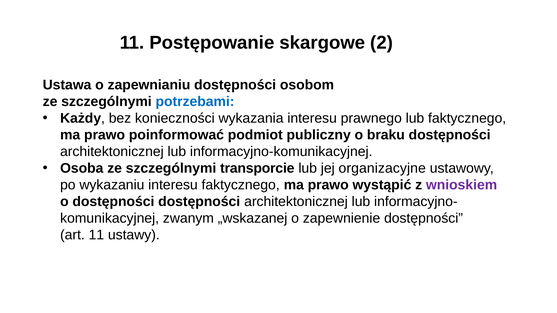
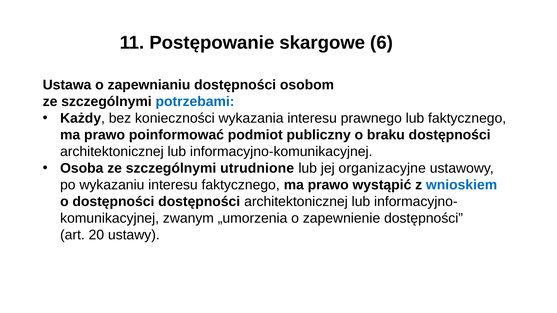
2: 2 -> 6
transporcie: transporcie -> utrudnione
wnioskiem colour: purple -> blue
„wskazanej: „wskazanej -> „umorzenia
art 11: 11 -> 20
